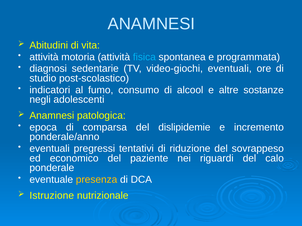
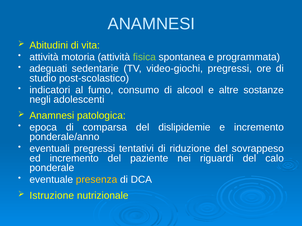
fisica colour: light blue -> light green
diagnosi: diagnosi -> adeguati
video-giochi eventuali: eventuali -> pregressi
ed economico: economico -> incremento
